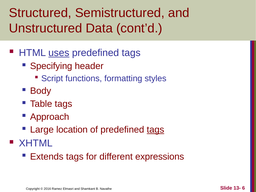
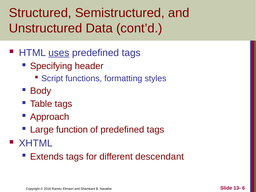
location: location -> function
tags at (155, 130) underline: present -> none
expressions: expressions -> descendant
